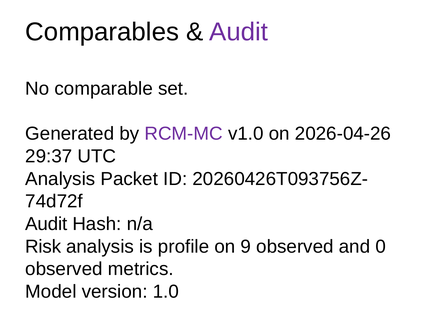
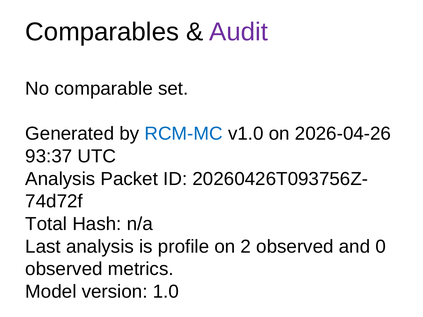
RCM-MC colour: purple -> blue
29:37: 29:37 -> 93:37
Audit at (46, 224): Audit -> Total
Risk: Risk -> Last
9: 9 -> 2
